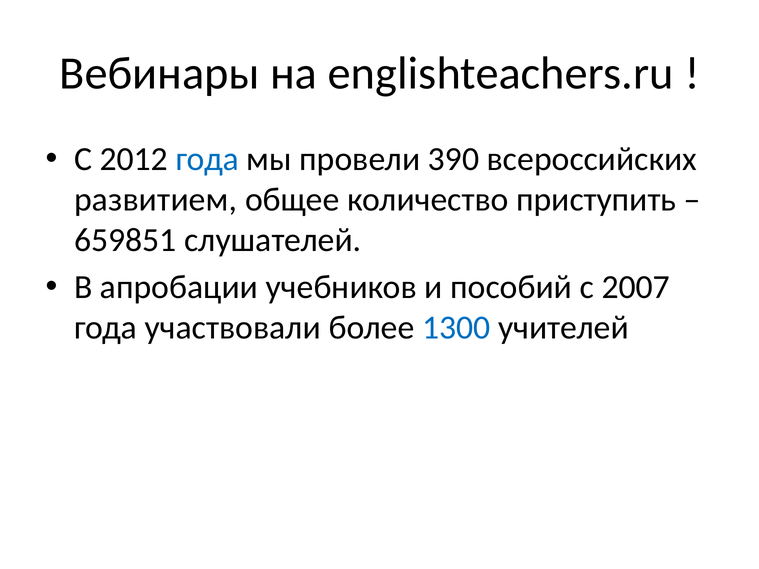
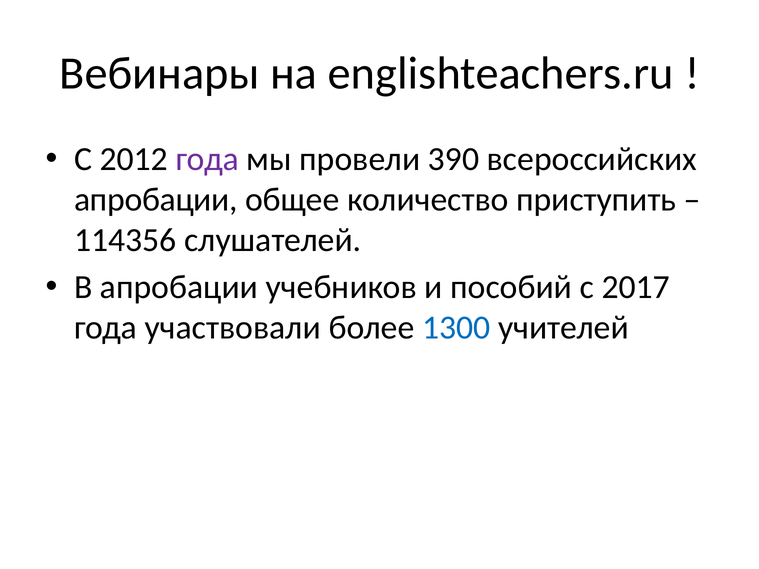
года at (207, 159) colour: blue -> purple
развитием at (156, 200): развитием -> апробации
659851: 659851 -> 114356
2007: 2007 -> 2017
